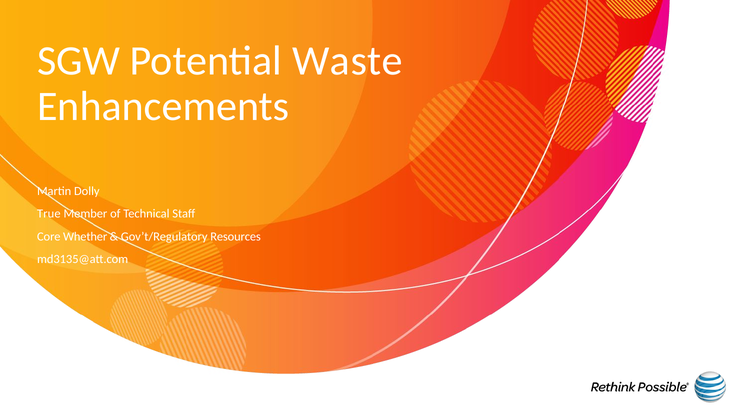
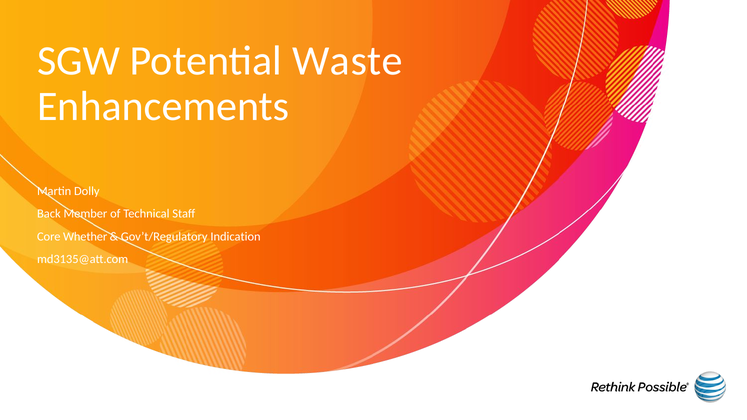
True: True -> Back
Resources: Resources -> Indication
